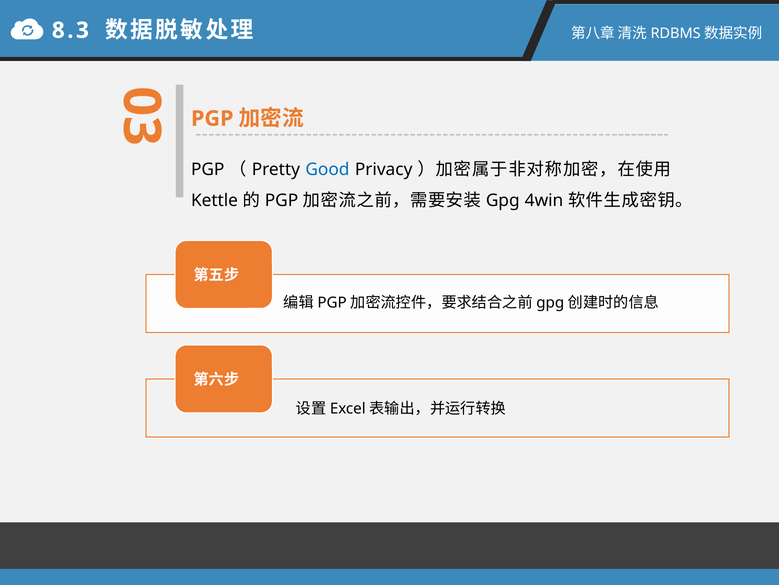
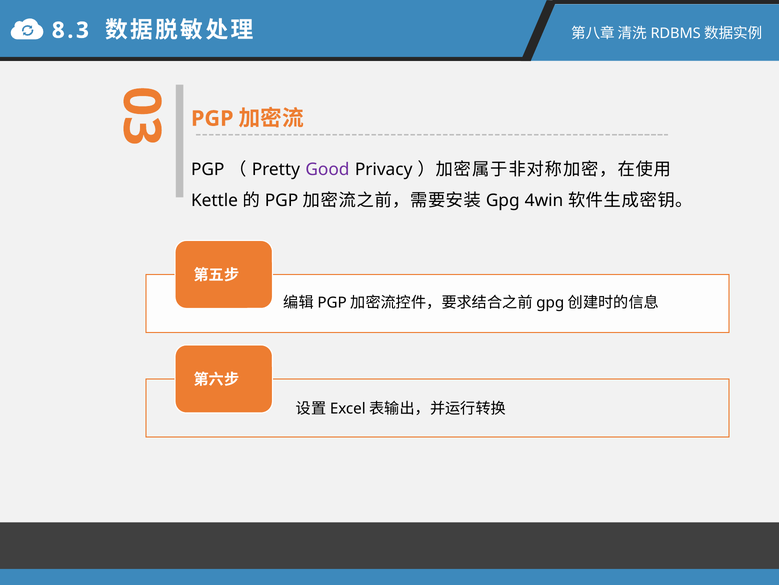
Good colour: blue -> purple
